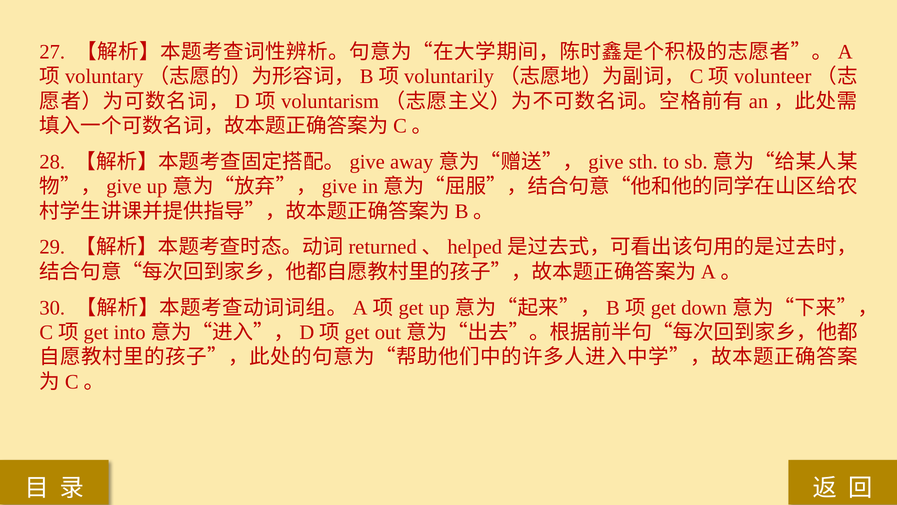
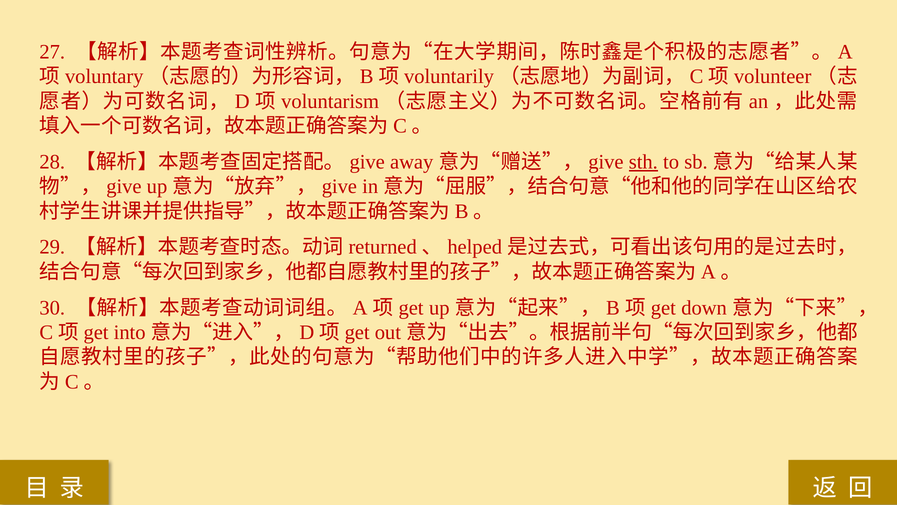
sth underline: none -> present
